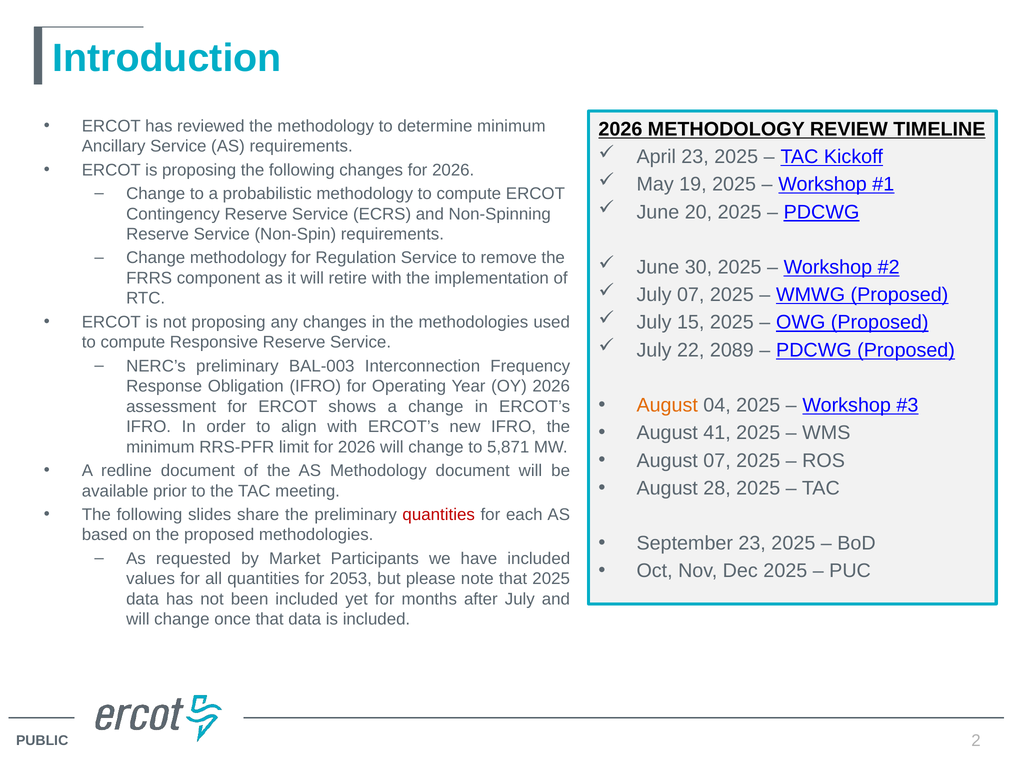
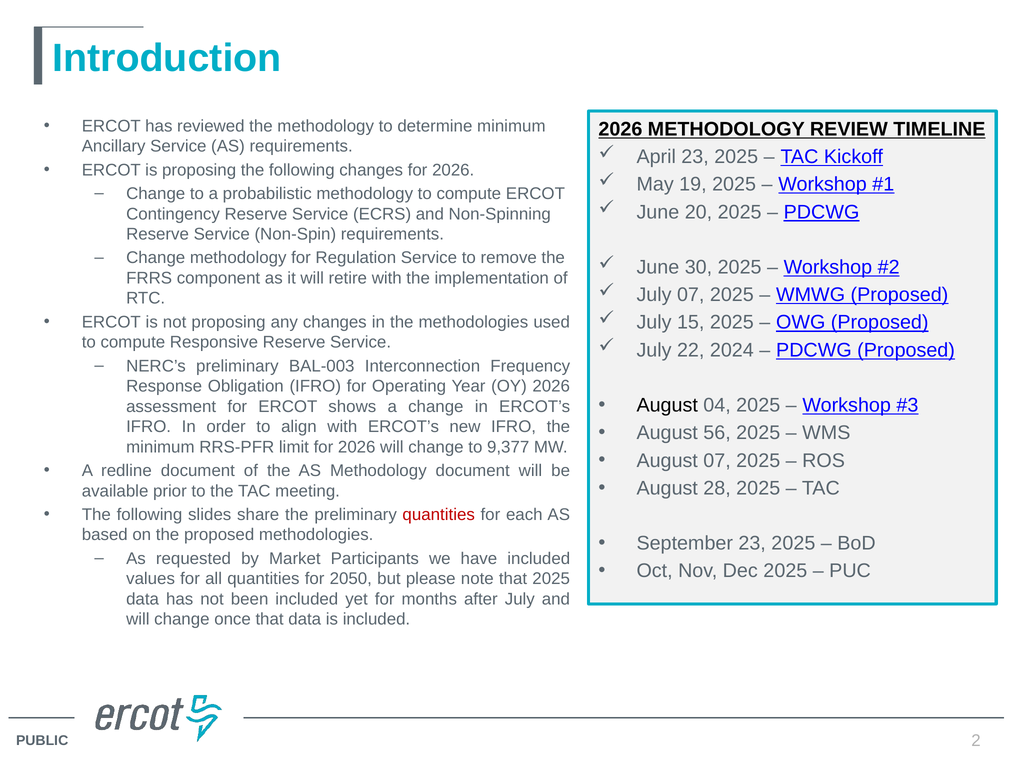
2089: 2089 -> 2024
August at (667, 406) colour: orange -> black
41: 41 -> 56
5,871: 5,871 -> 9,377
2053: 2053 -> 2050
